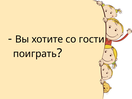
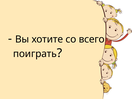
гости: гости -> всего
